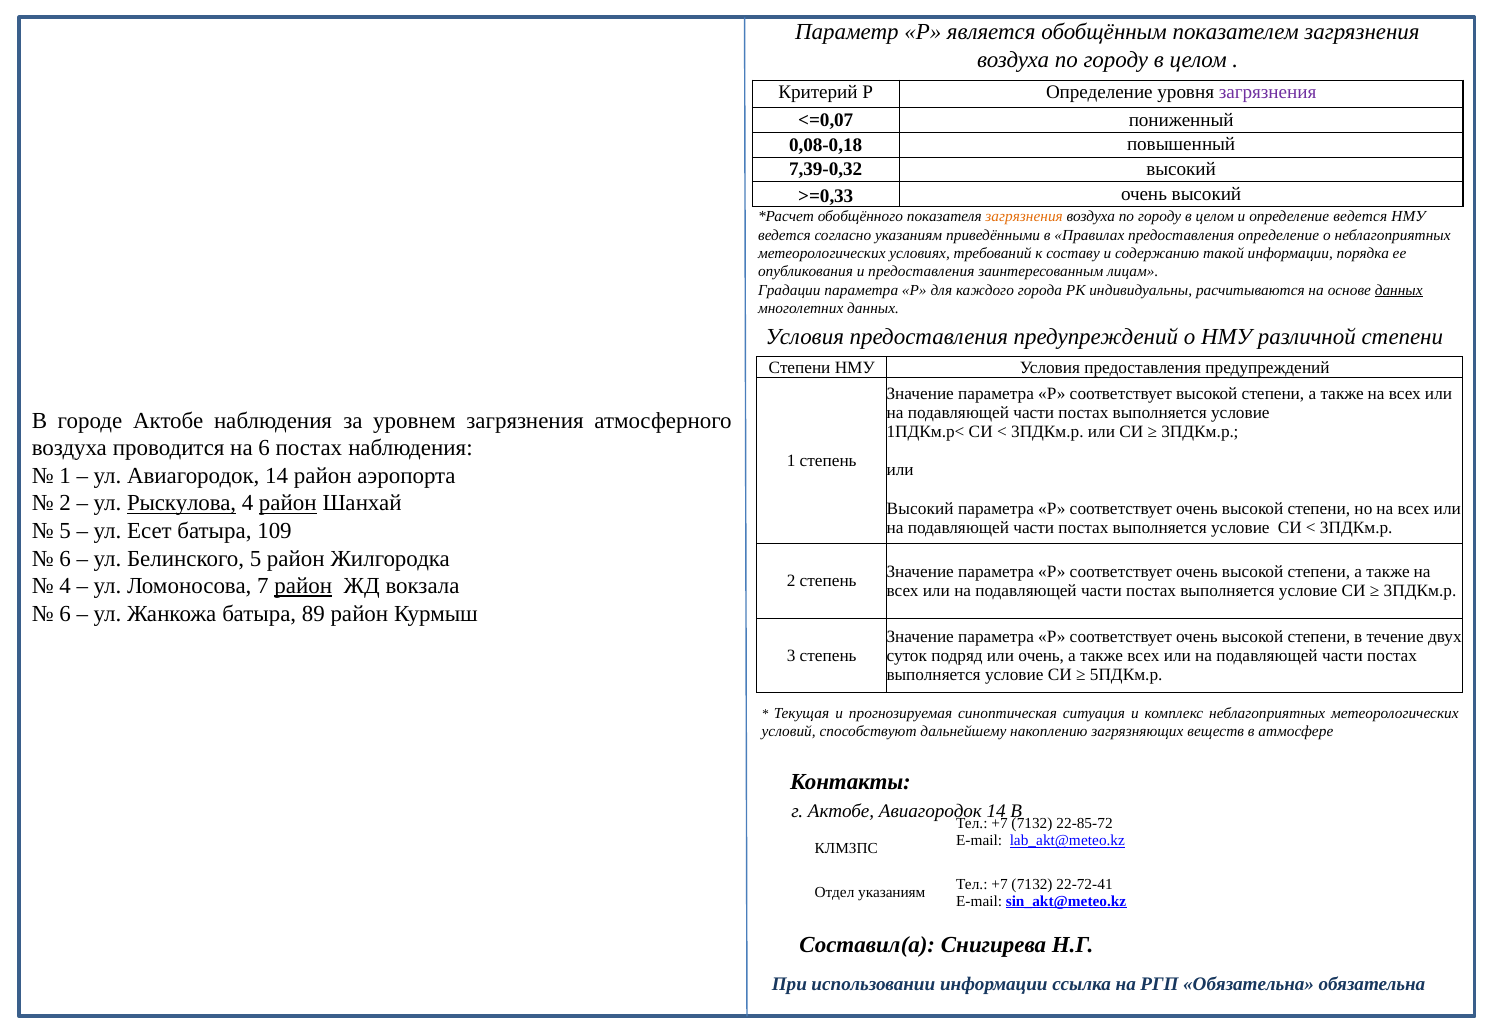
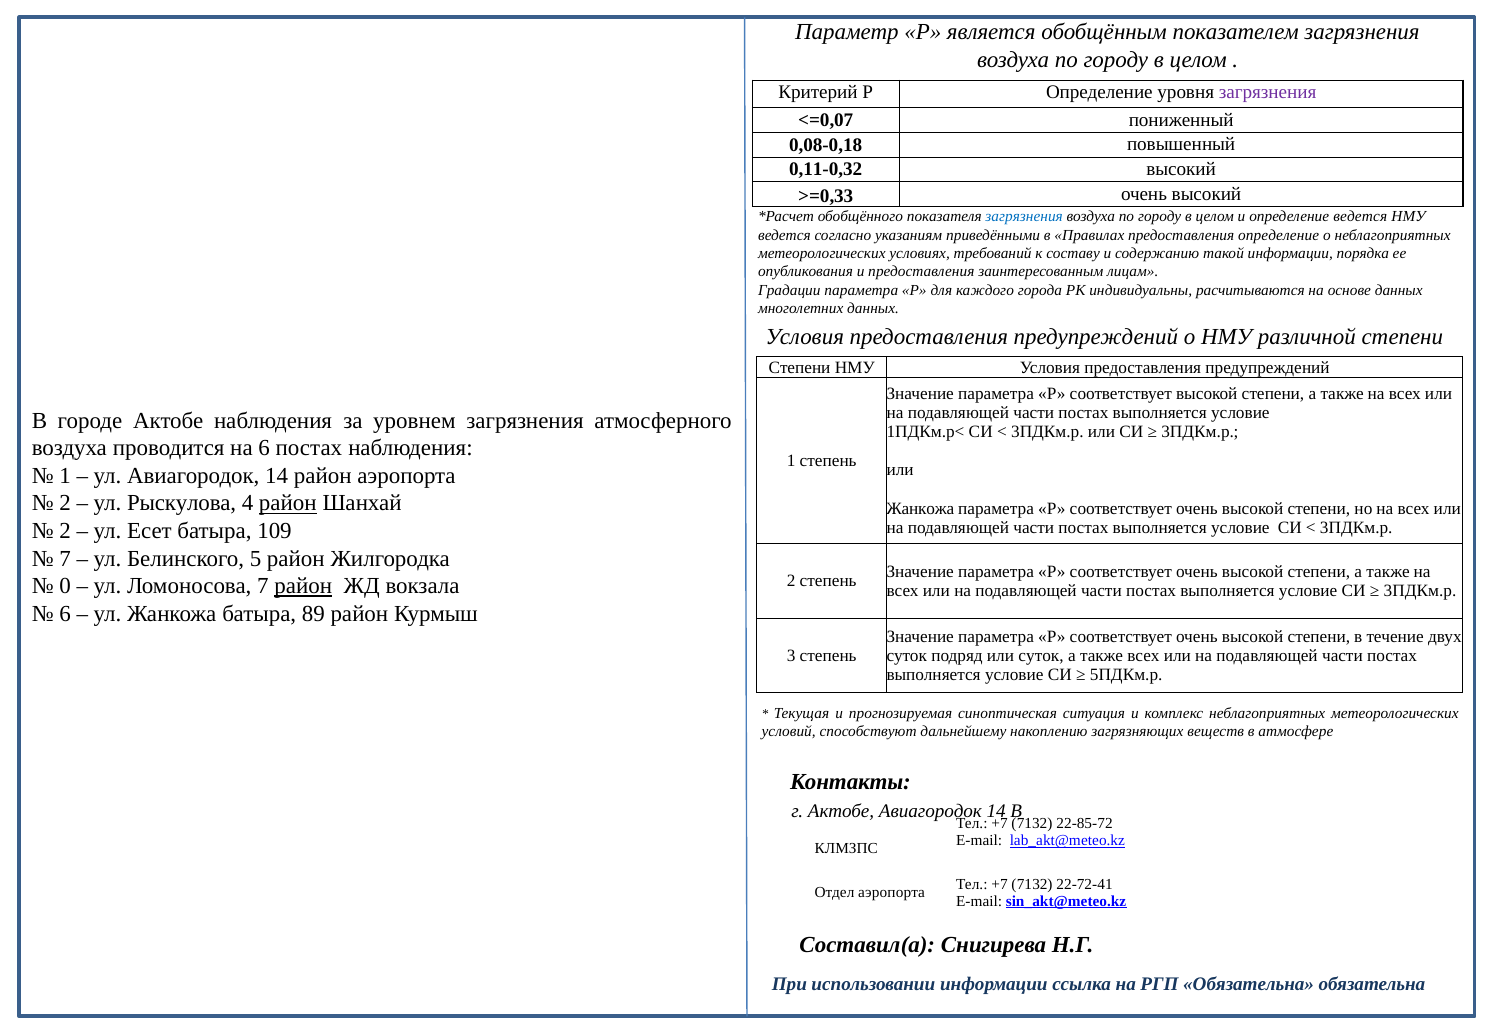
7,39-0,32: 7,39-0,32 -> 0,11-0,32
загрязнения at (1024, 217) colour: orange -> blue
данных at (1399, 290) underline: present -> none
Рыскулова underline: present -> none
Высокий at (920, 509): Высокий -> Жанкожа
5 at (65, 531): 5 -> 2
6 at (65, 559): 6 -> 7
4 at (65, 586): 4 -> 0
или очень: очень -> суток
Отдел указаниям: указаниям -> аэропорта
